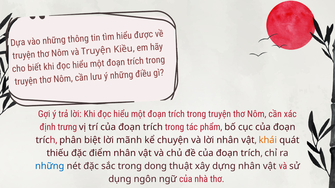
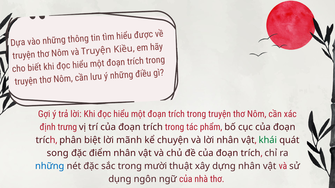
khái colour: orange -> green
thiếu: thiếu -> song
dong: dong -> mười
